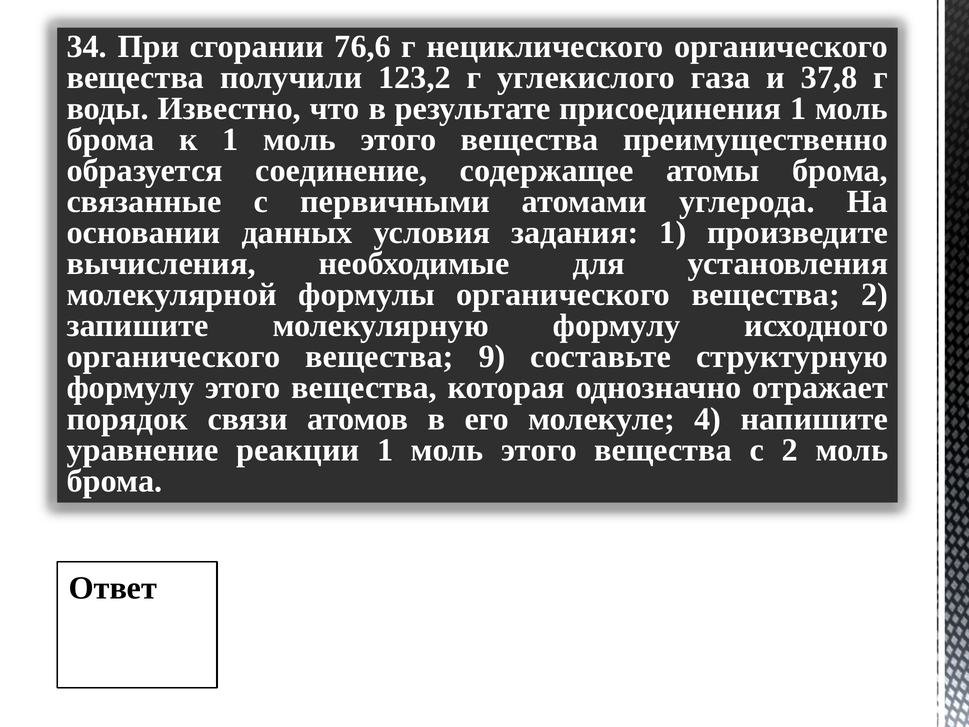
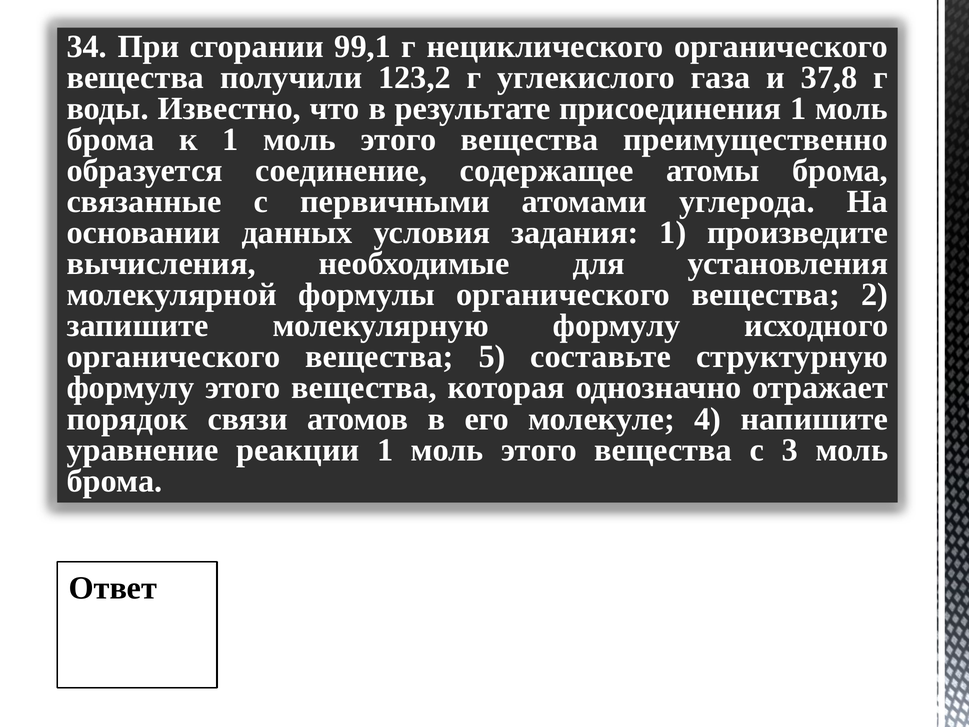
76,6: 76,6 -> 99,1
9: 9 -> 5
с 2: 2 -> 3
